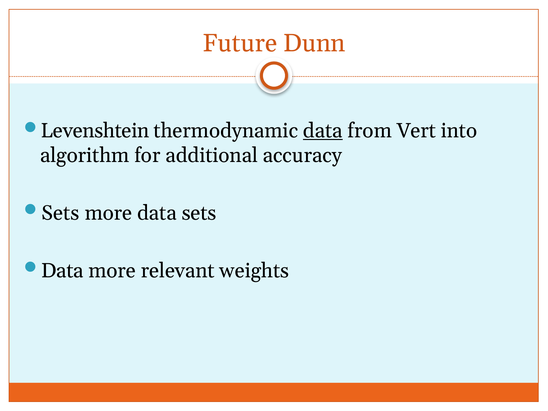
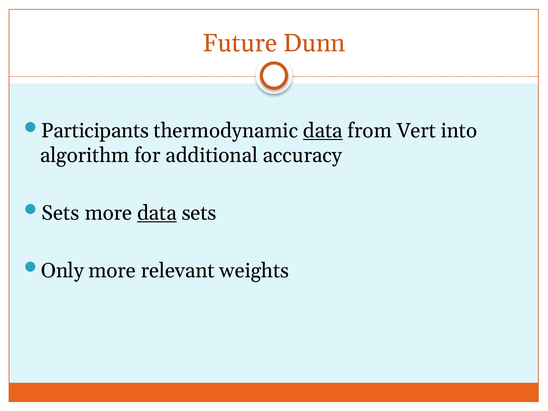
Levenshtein: Levenshtein -> Participants
data at (157, 213) underline: none -> present
Data at (62, 271): Data -> Only
